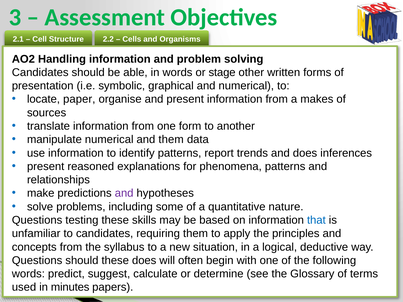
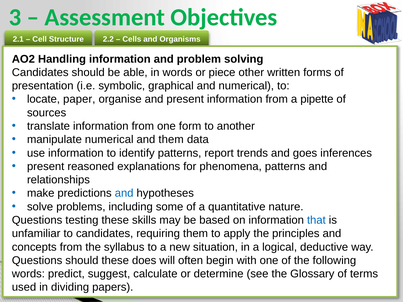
stage: stage -> piece
makes: makes -> pipette
and does: does -> goes
and at (124, 193) colour: purple -> blue
minutes: minutes -> dividing
